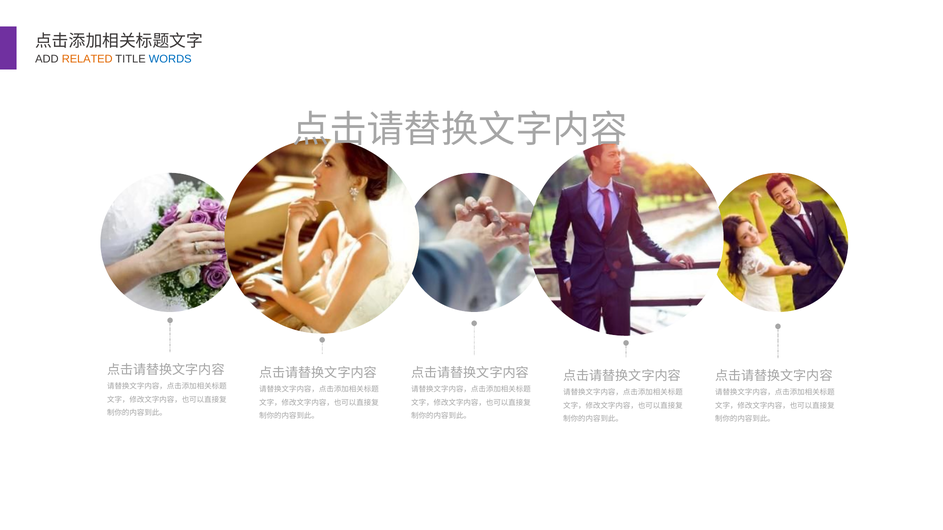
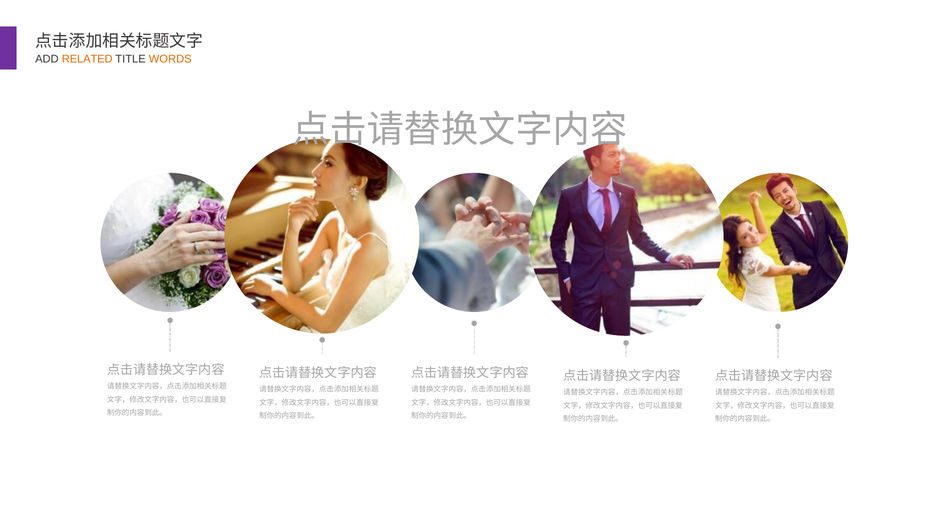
WORDS colour: blue -> orange
